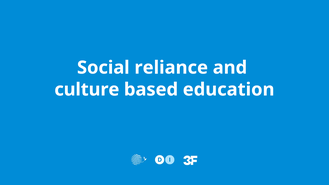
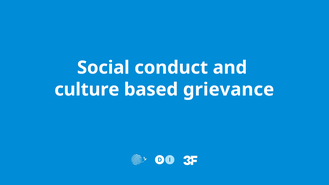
reliance: reliance -> conduct
education: education -> grievance
